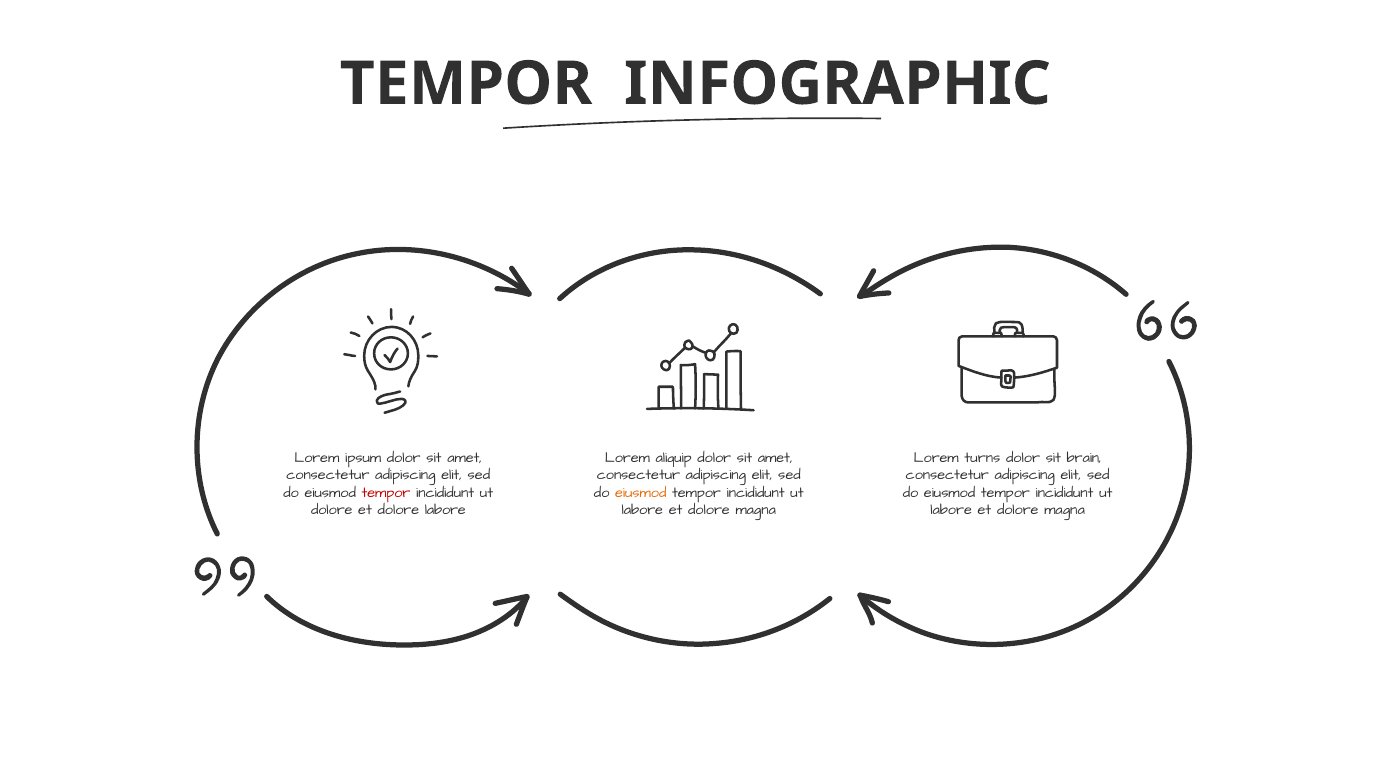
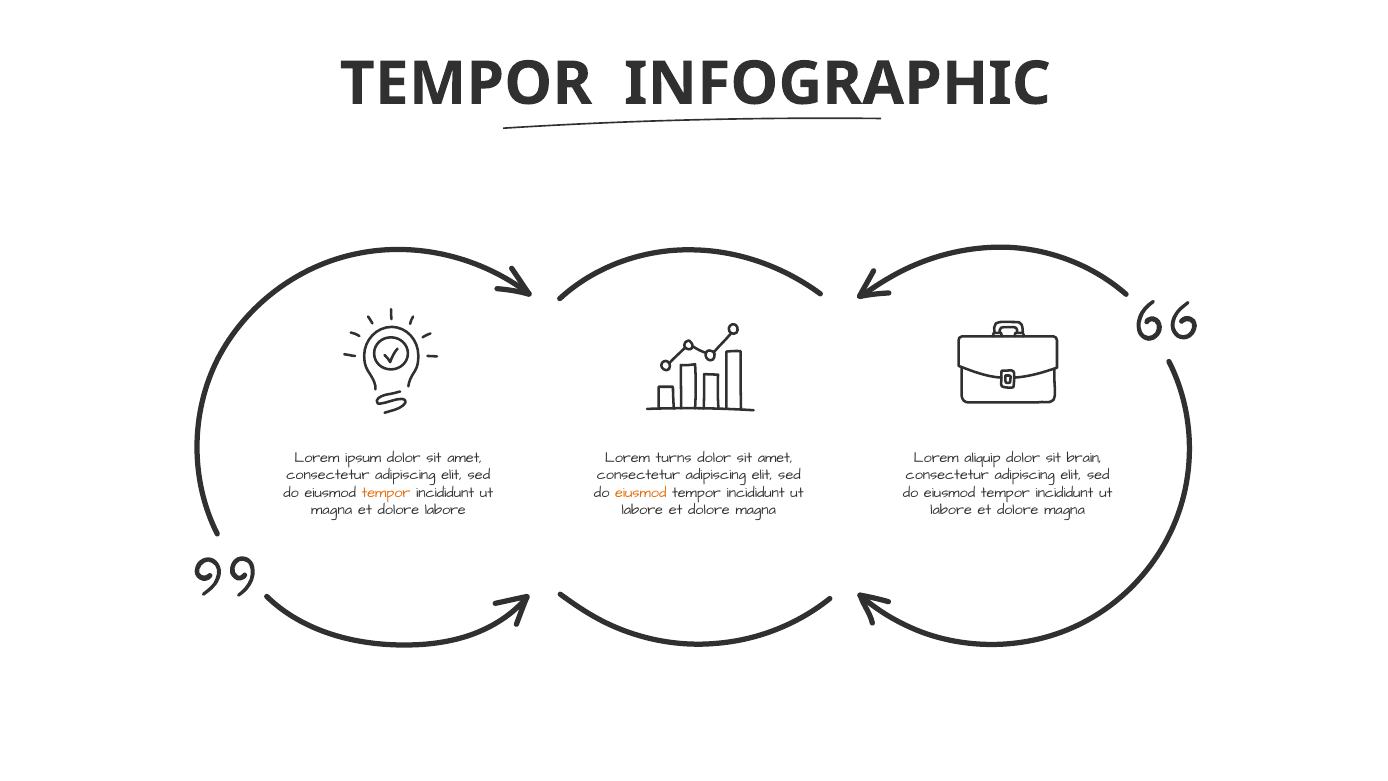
aliquip: aliquip -> turns
turns: turns -> aliquip
tempor at (386, 492) colour: red -> orange
dolore at (332, 510): dolore -> magna
